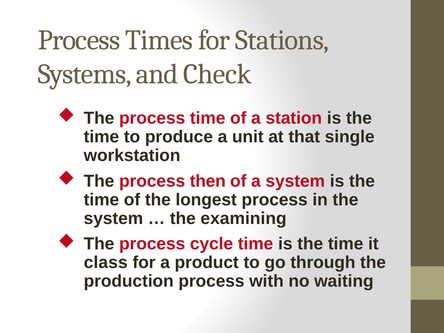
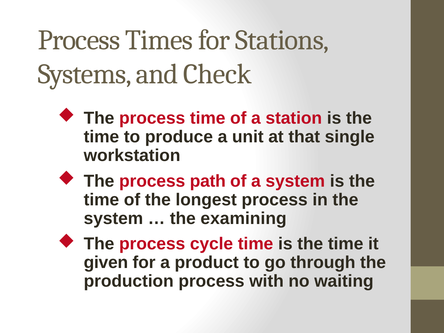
then: then -> path
class: class -> given
